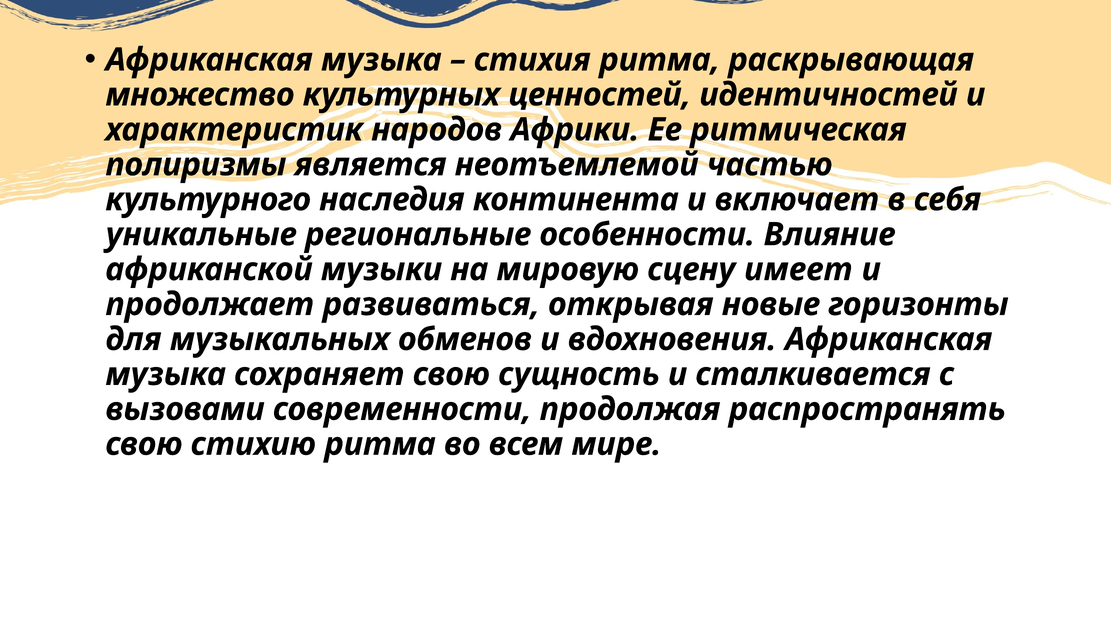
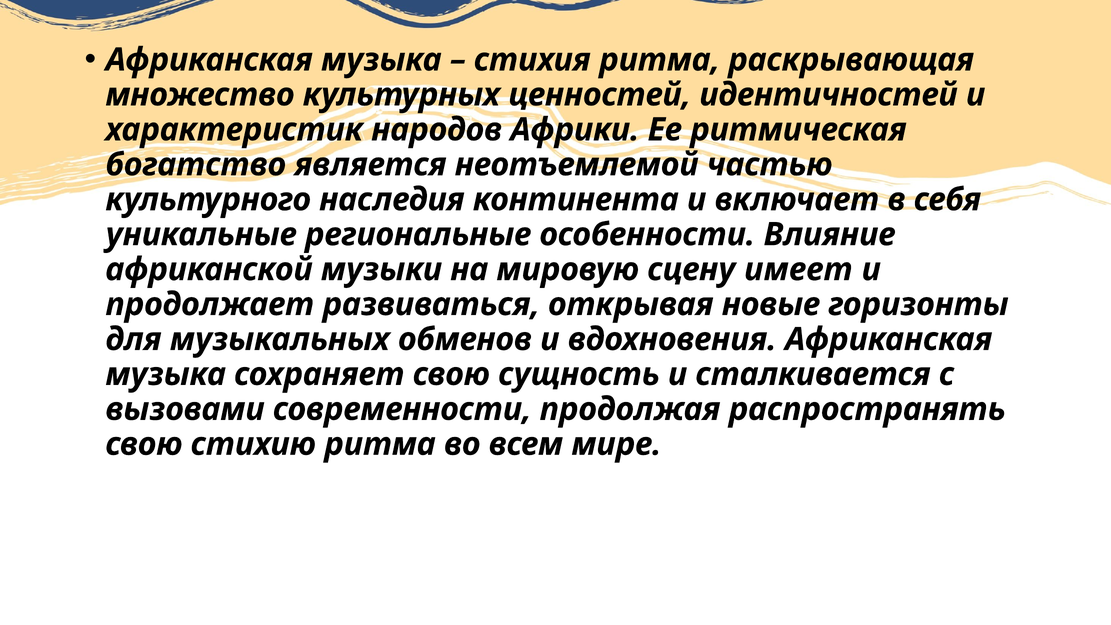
полиризмы: полиризмы -> богатство
